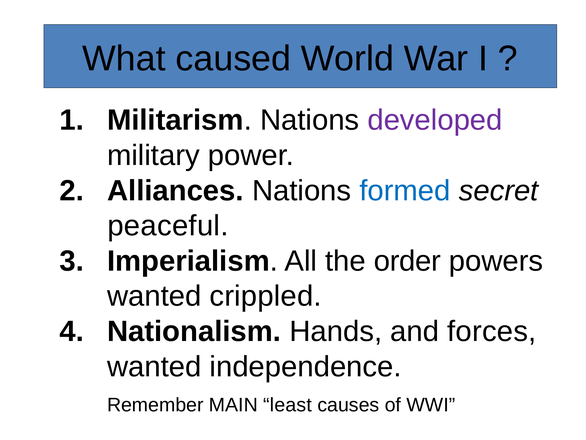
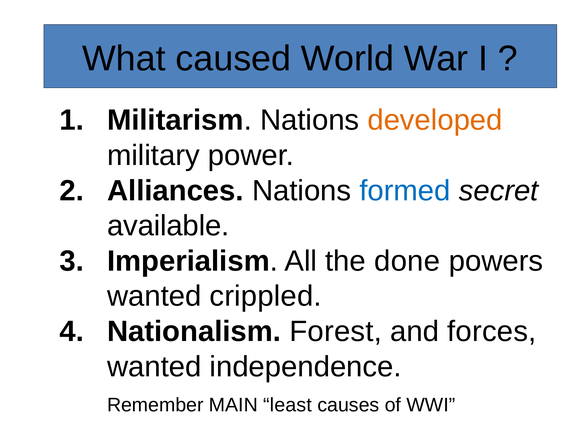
developed colour: purple -> orange
peaceful: peaceful -> available
order: order -> done
Hands: Hands -> Forest
